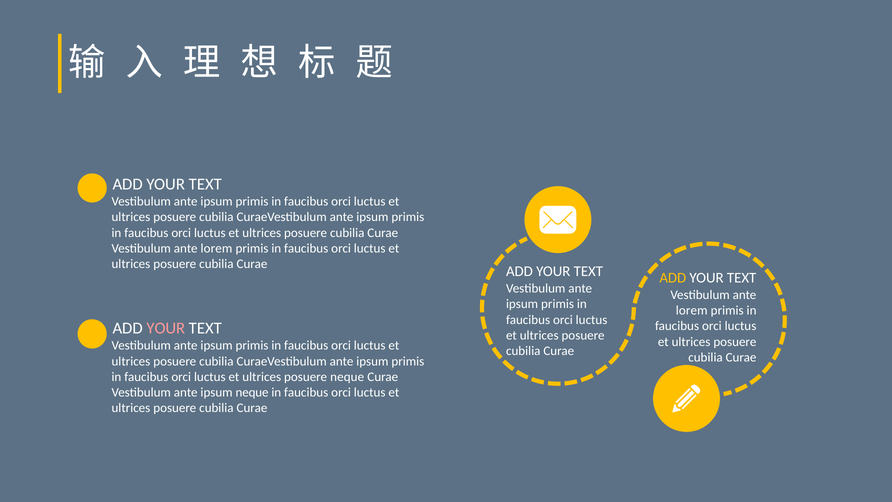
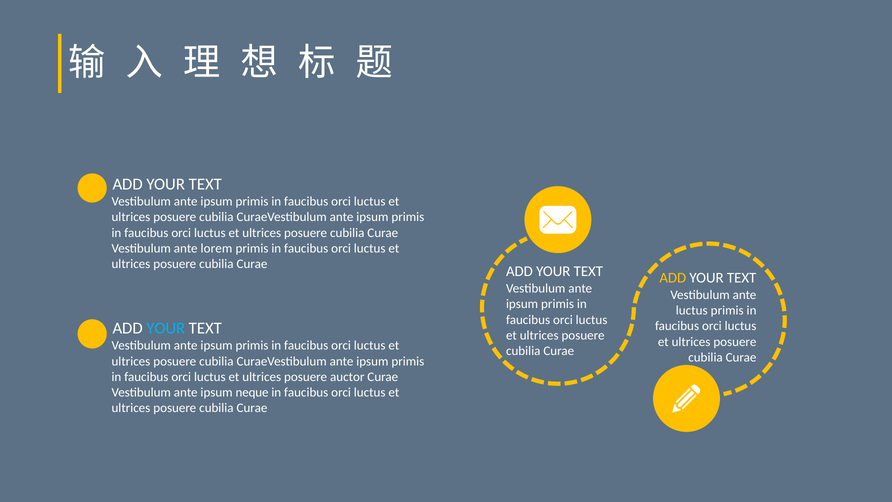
lorem at (692, 310): lorem -> luctus
YOUR at (166, 328) colour: pink -> light blue
posuere neque: neque -> auctor
